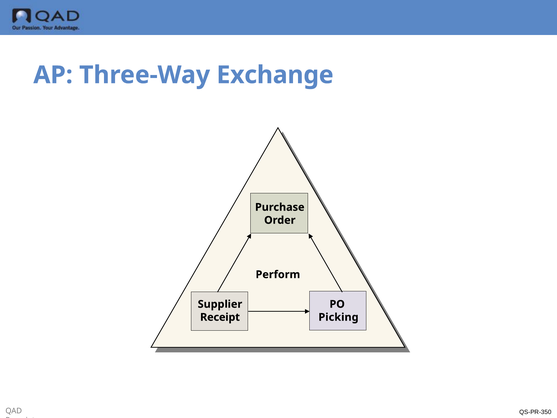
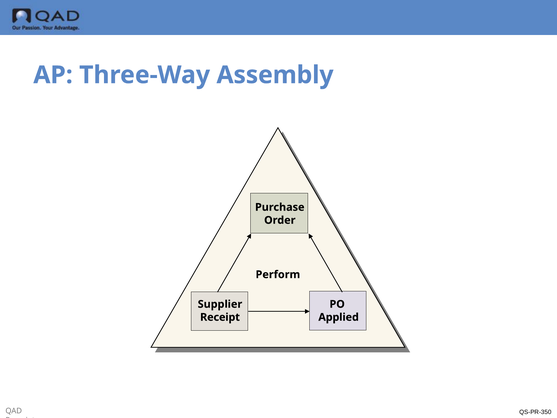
Exchange: Exchange -> Assembly
Picking: Picking -> Applied
